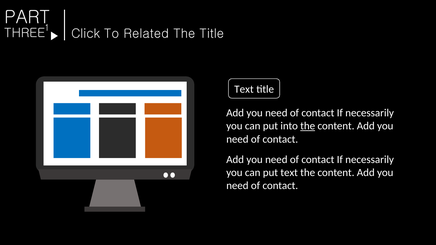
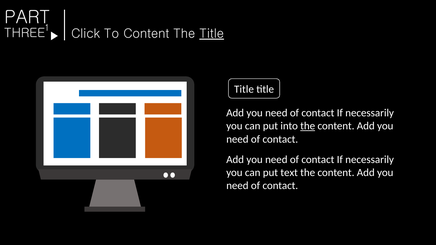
To Related: Related -> Content
Title at (212, 34) underline: none -> present
Text at (244, 89): Text -> Title
